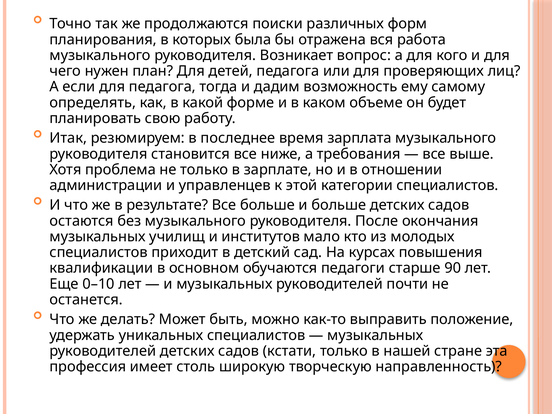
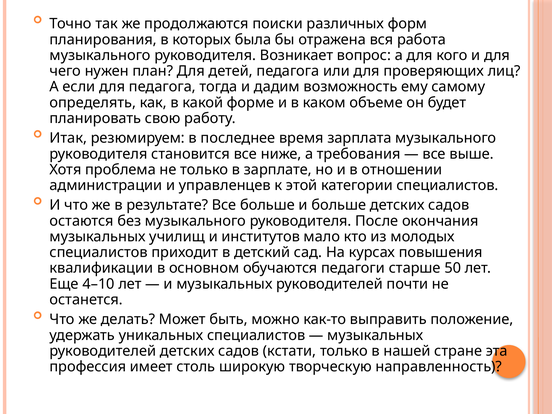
90: 90 -> 50
0–10: 0–10 -> 4–10
